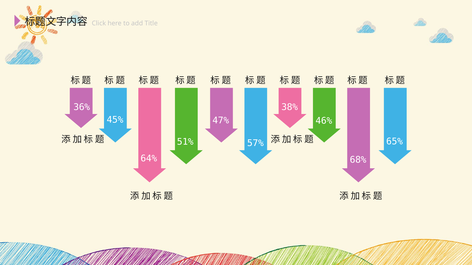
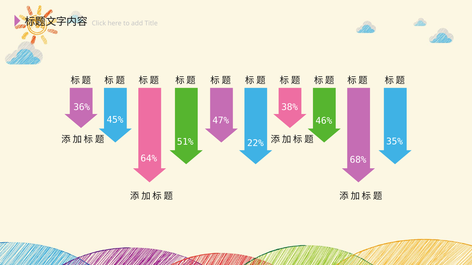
65%: 65% -> 35%
57%: 57% -> 22%
